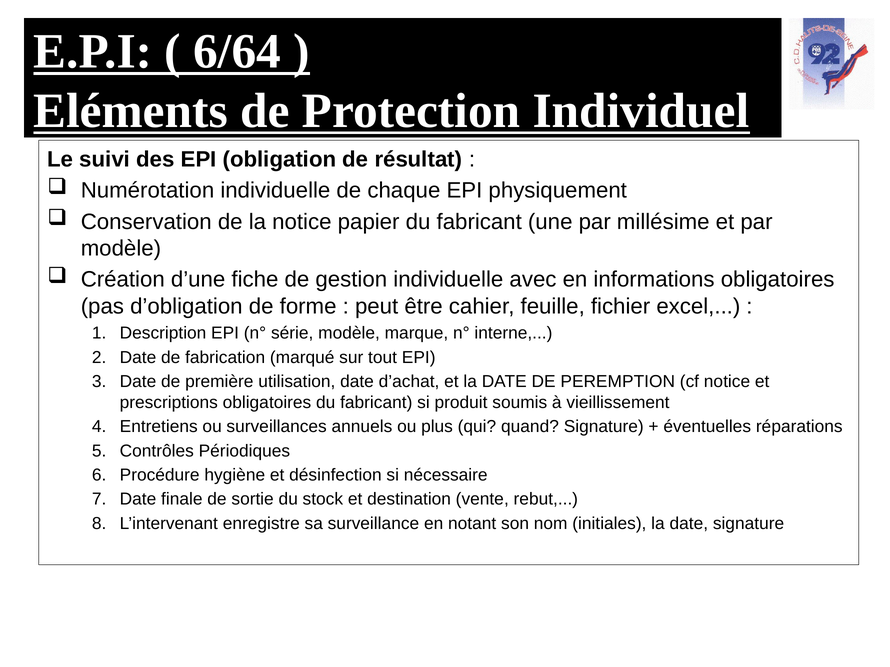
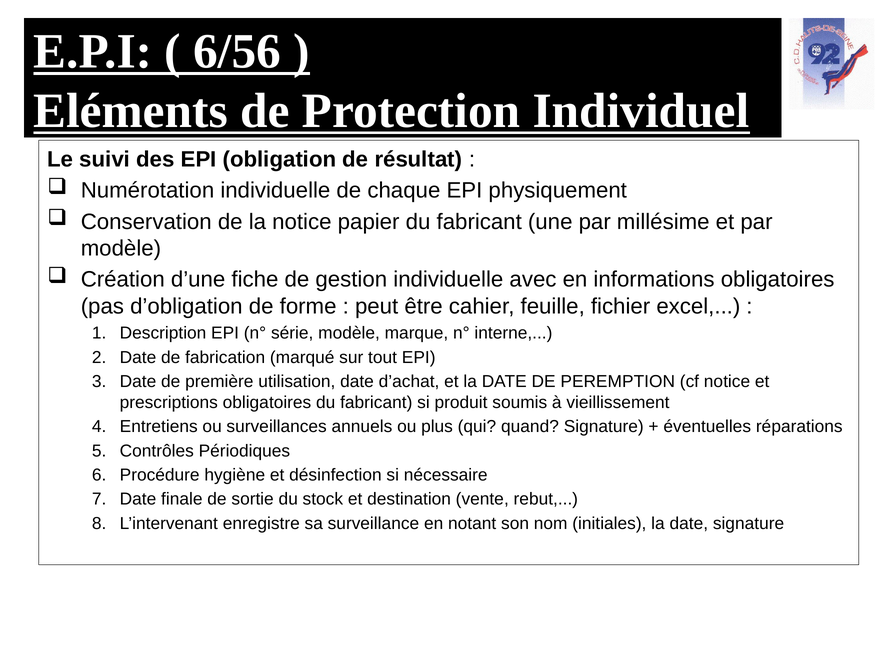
6/64: 6/64 -> 6/56
